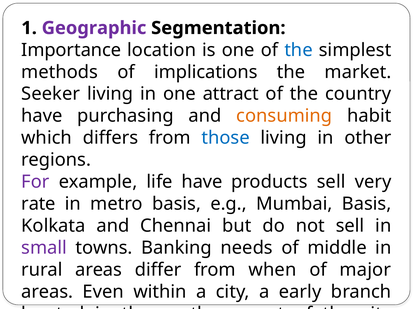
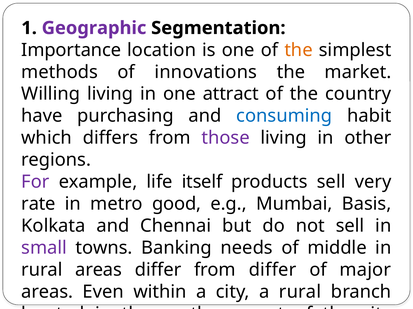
the at (299, 50) colour: blue -> orange
implications: implications -> innovations
Seeker: Seeker -> Willing
consuming colour: orange -> blue
those colour: blue -> purple
life have: have -> itself
metro basis: basis -> good
from when: when -> differ
a early: early -> rural
